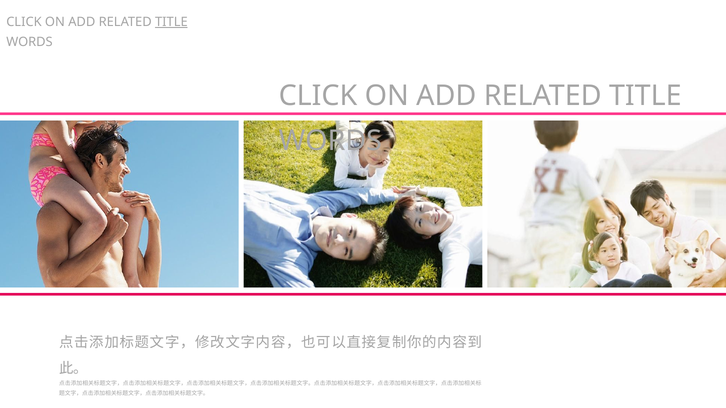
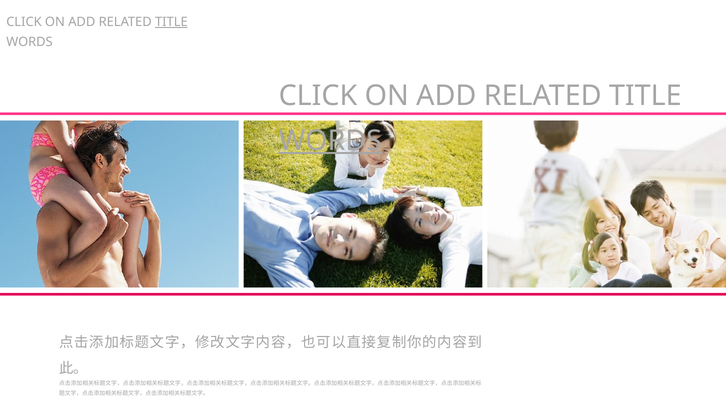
WORDS at (330, 141) underline: none -> present
